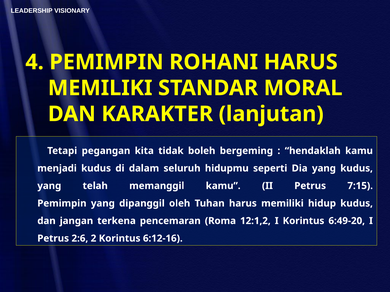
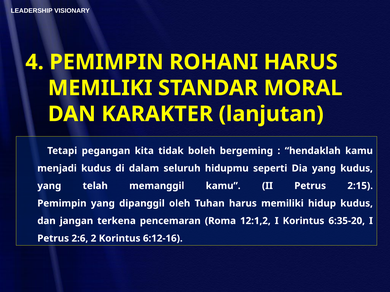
7:15: 7:15 -> 2:15
6:49-20: 6:49-20 -> 6:35-20
